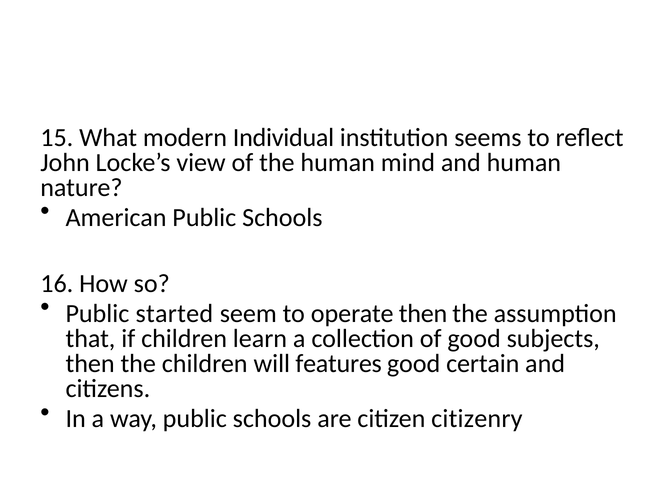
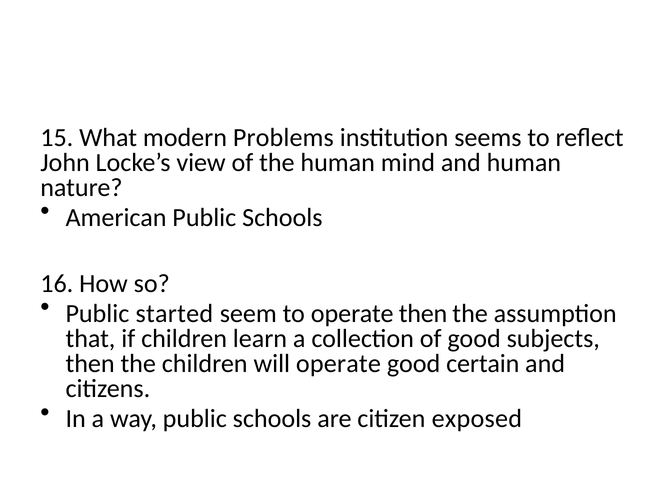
Individual: Individual -> Problems
will features: features -> operate
citizenry: citizenry -> exposed
